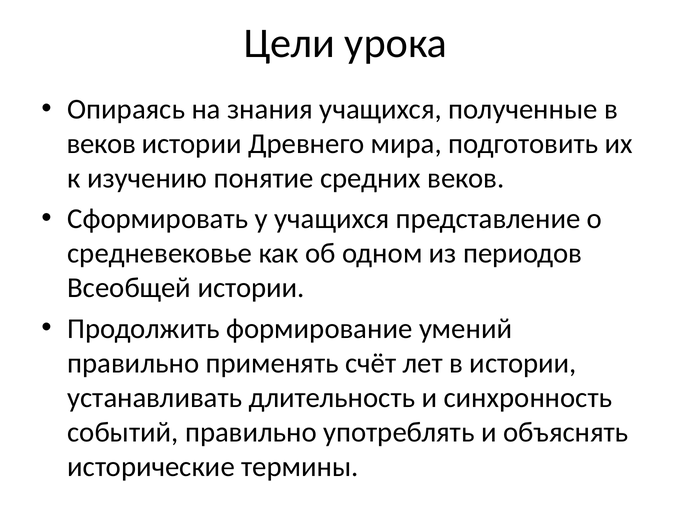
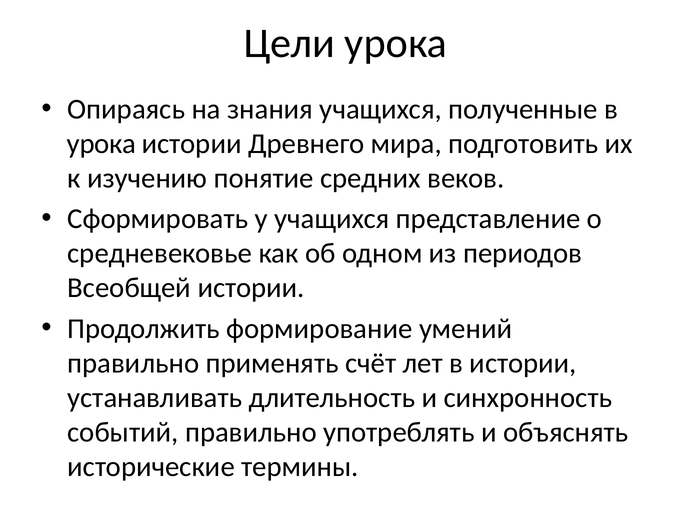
веков at (101, 144): веков -> урока
